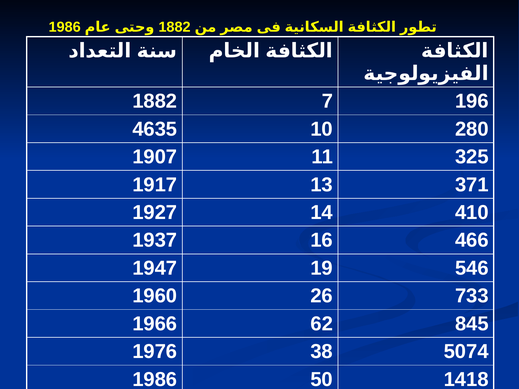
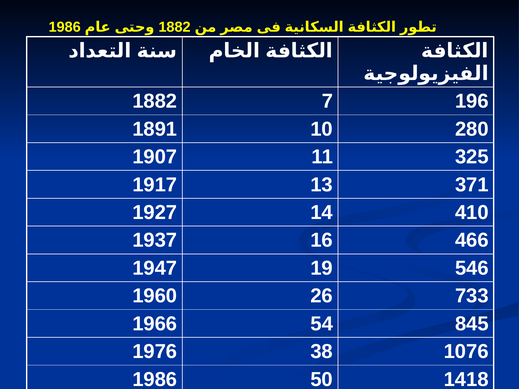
4635: 4635 -> 1891
62: 62 -> 54
5074: 5074 -> 1076
